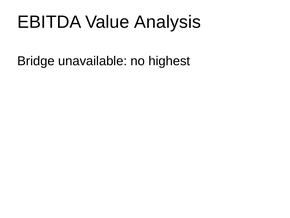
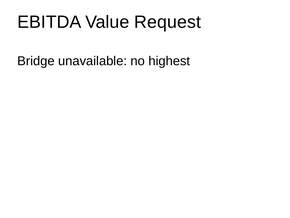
Analysis: Analysis -> Request
